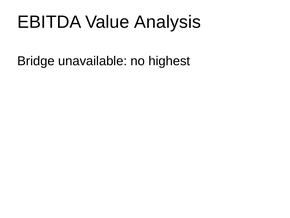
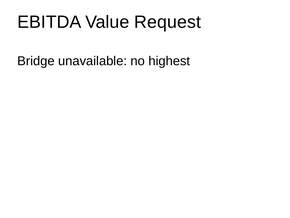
Analysis: Analysis -> Request
